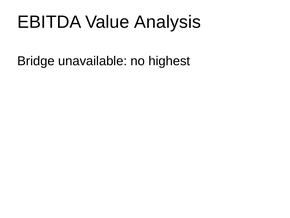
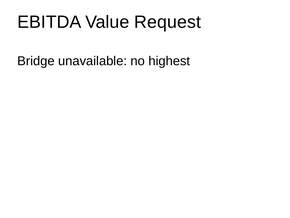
Analysis: Analysis -> Request
